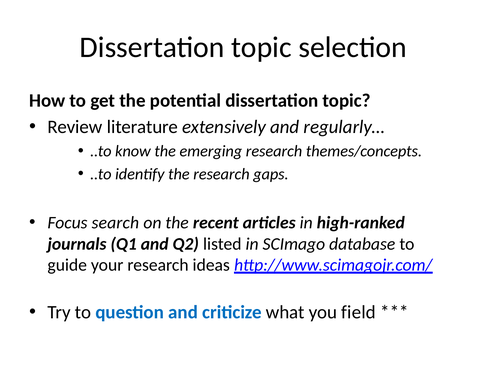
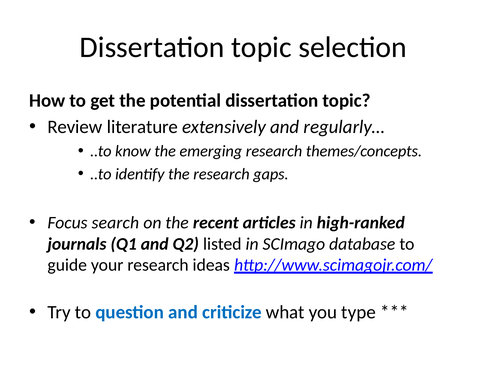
field: field -> type
